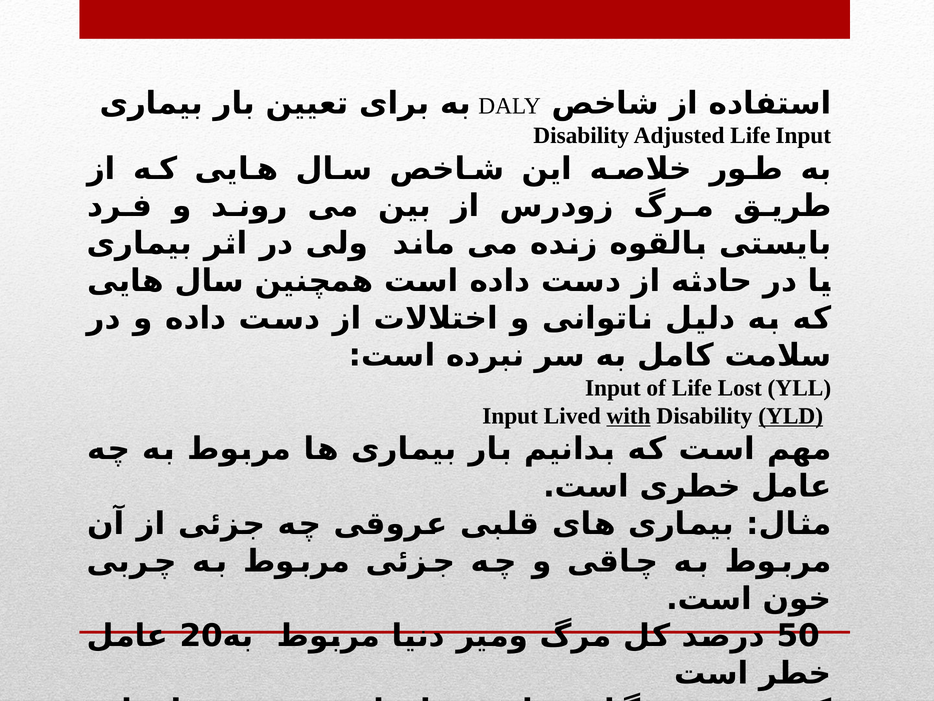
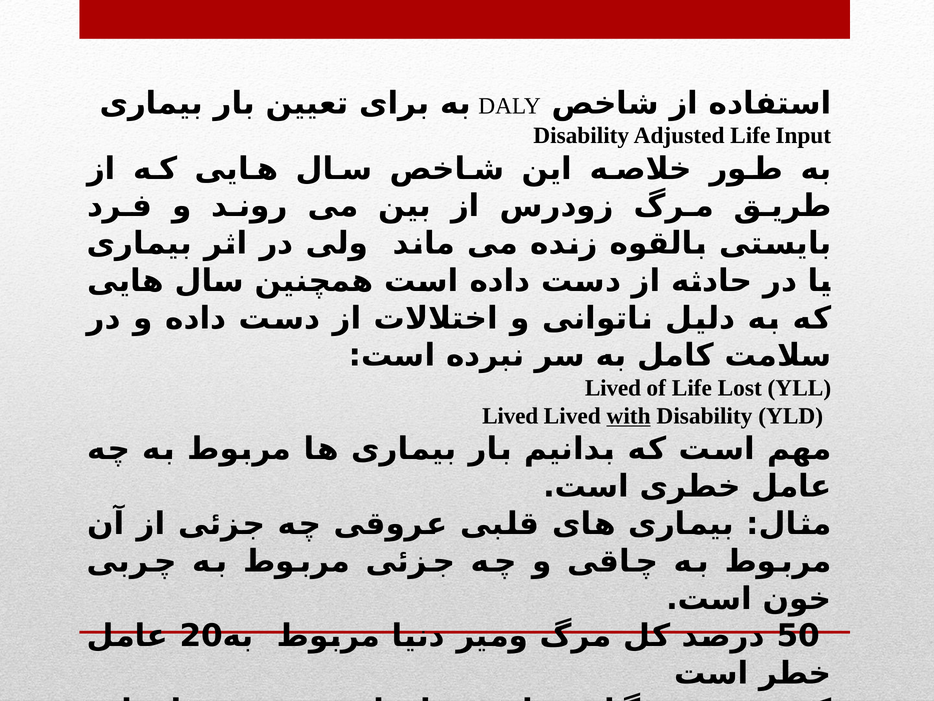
Input at (613, 388): Input -> Lived
Input at (510, 416): Input -> Lived
YLD underline: present -> none
